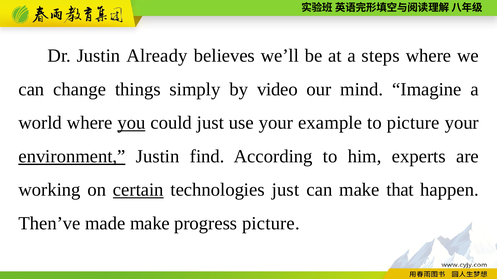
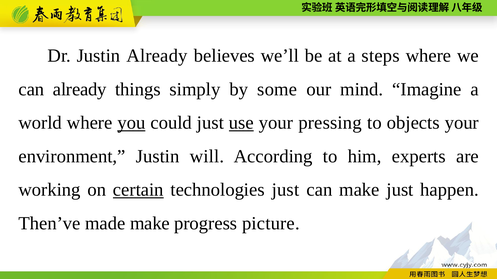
can change: change -> already
video: video -> some
use underline: none -> present
example: example -> pressing
to picture: picture -> objects
environment underline: present -> none
find: find -> will
make that: that -> just
